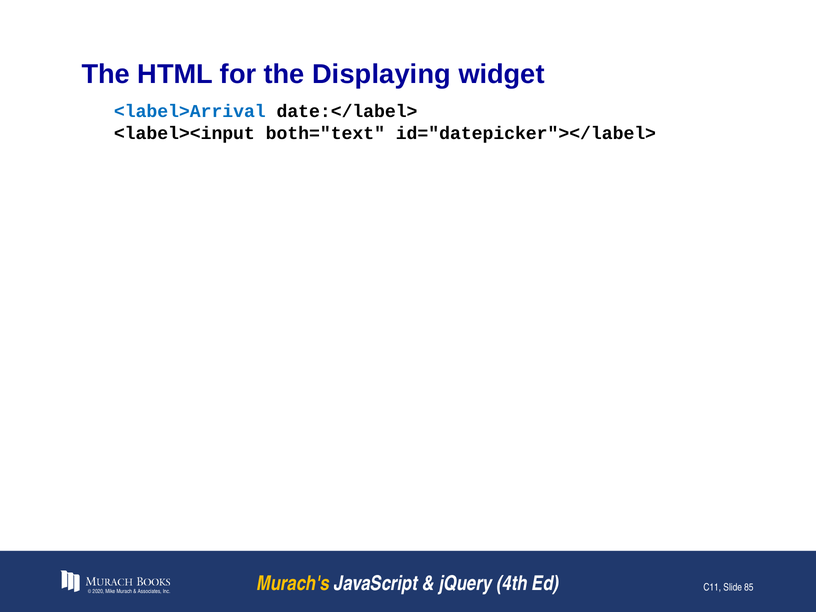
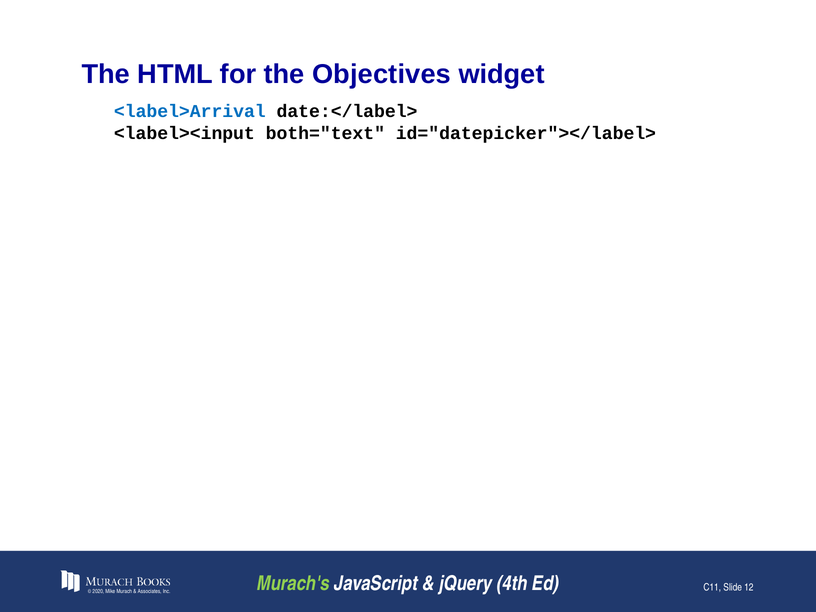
Displaying: Displaying -> Objectives
Murach's colour: yellow -> light green
85: 85 -> 12
